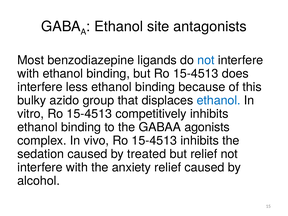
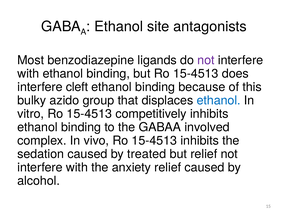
not at (206, 60) colour: blue -> purple
less: less -> cleft
agonists: agonists -> involved
